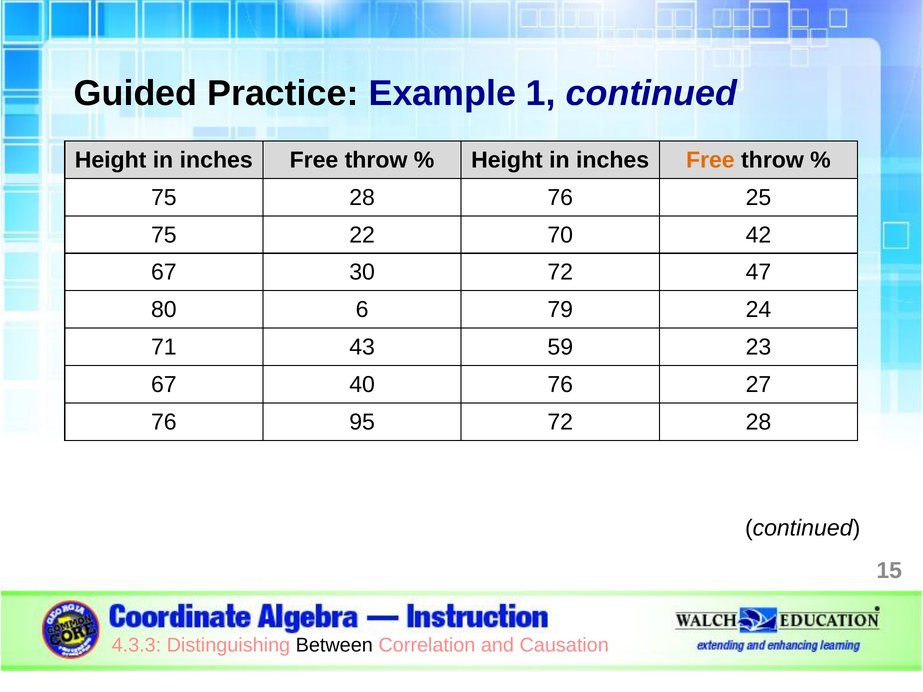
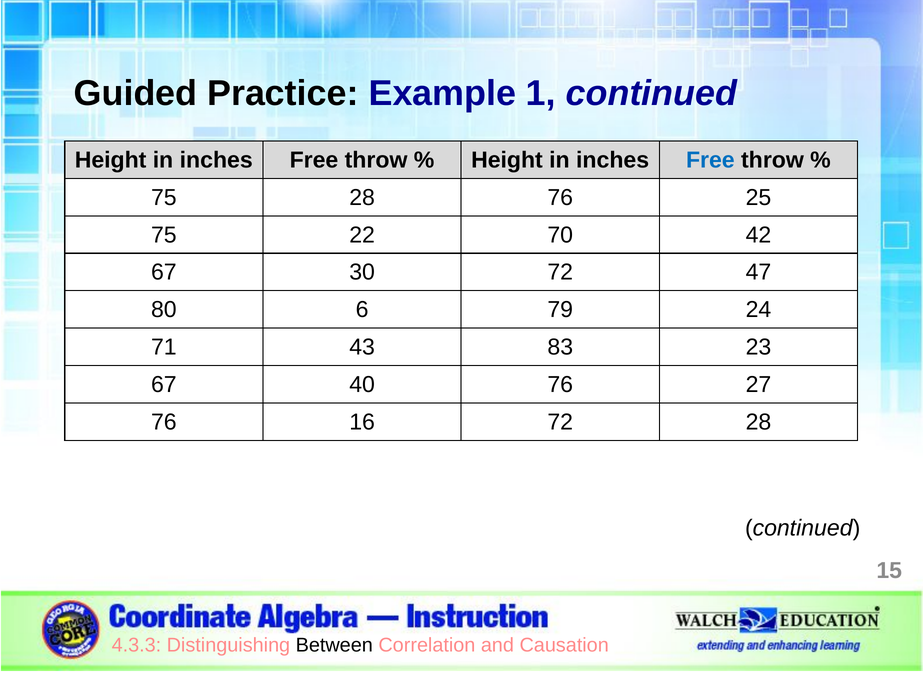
Free at (710, 160) colour: orange -> blue
59: 59 -> 83
95: 95 -> 16
